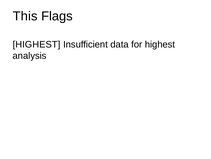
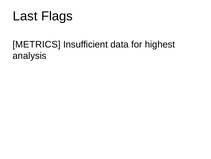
This: This -> Last
HIGHEST at (37, 44): HIGHEST -> METRICS
